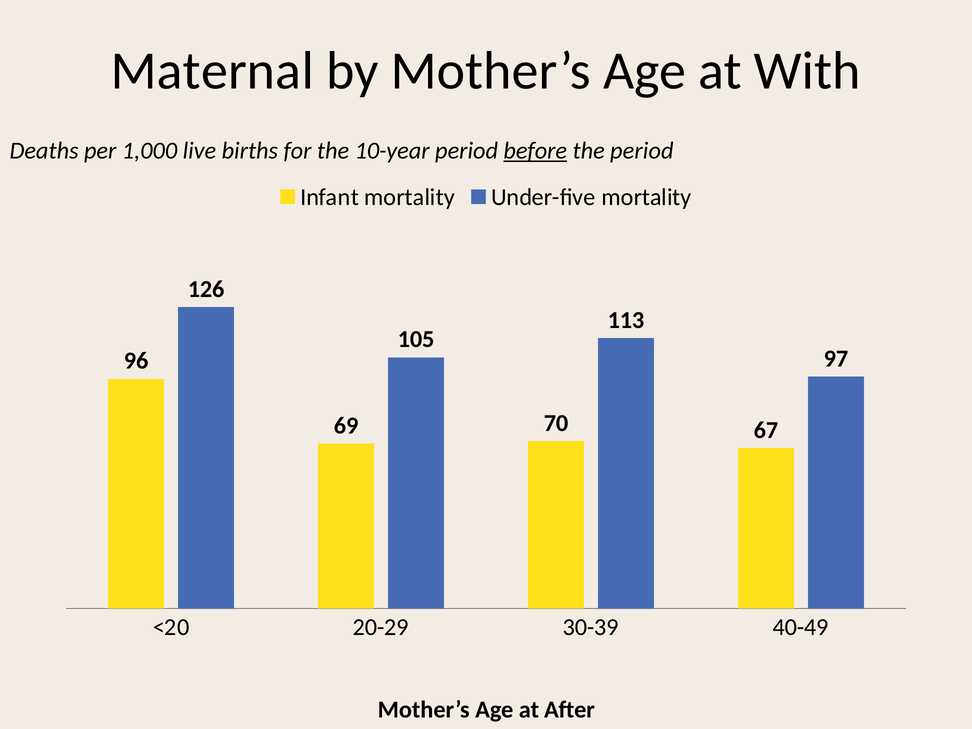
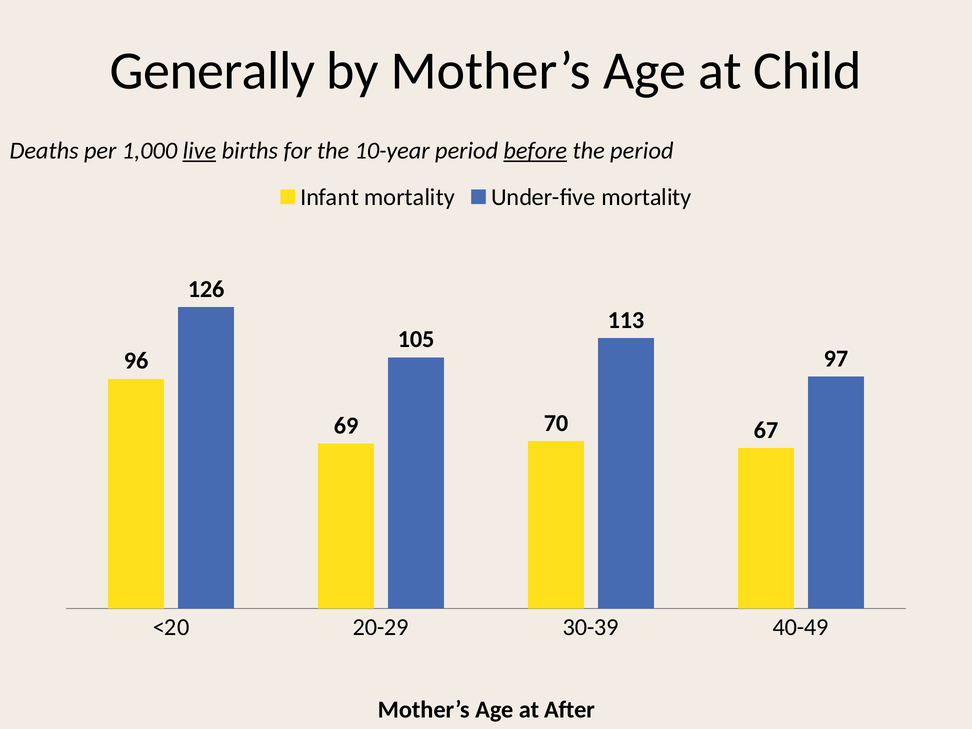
Maternal: Maternal -> Generally
With: With -> Child
live underline: none -> present
